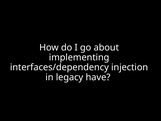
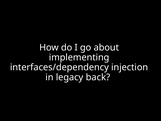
have: have -> back
